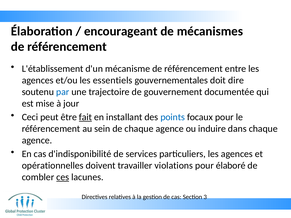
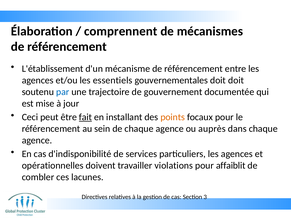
encourageant: encourageant -> comprennent
doit dire: dire -> doit
points colour: blue -> orange
induire: induire -> auprès
élaboré: élaboré -> affaiblit
ces underline: present -> none
